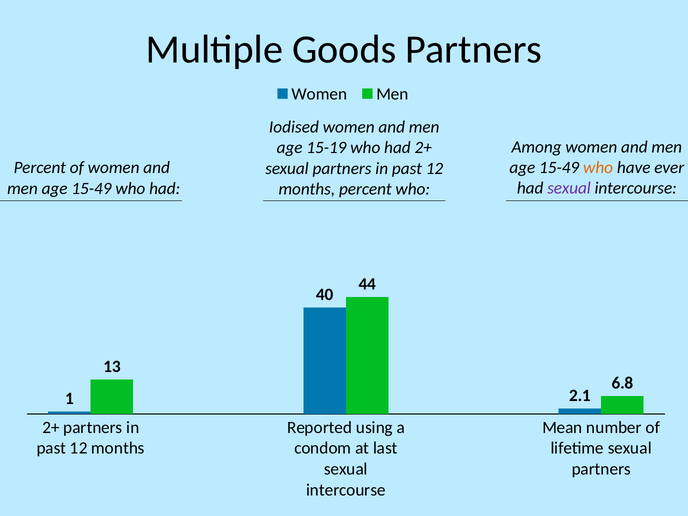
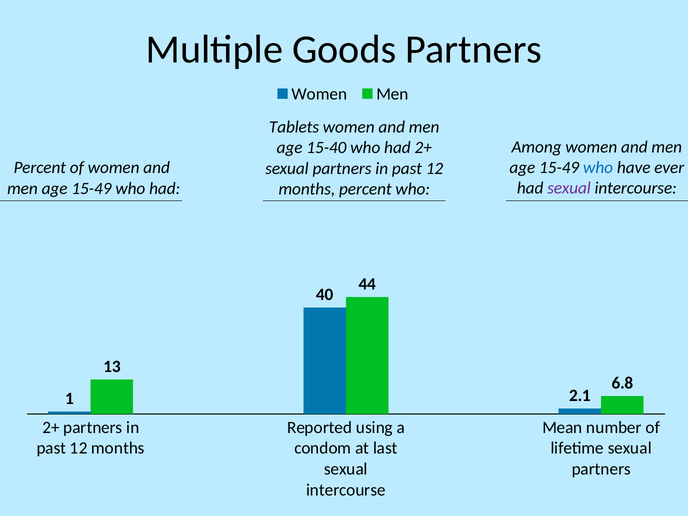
Iodised: Iodised -> Tablets
15-19: 15-19 -> 15-40
who at (598, 168) colour: orange -> blue
